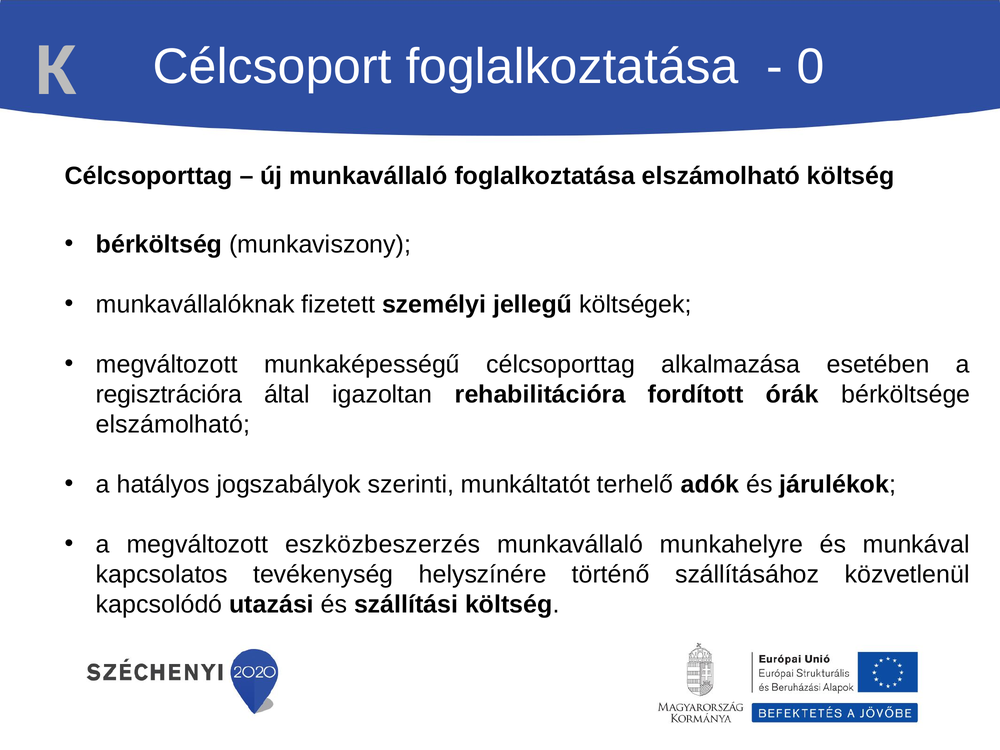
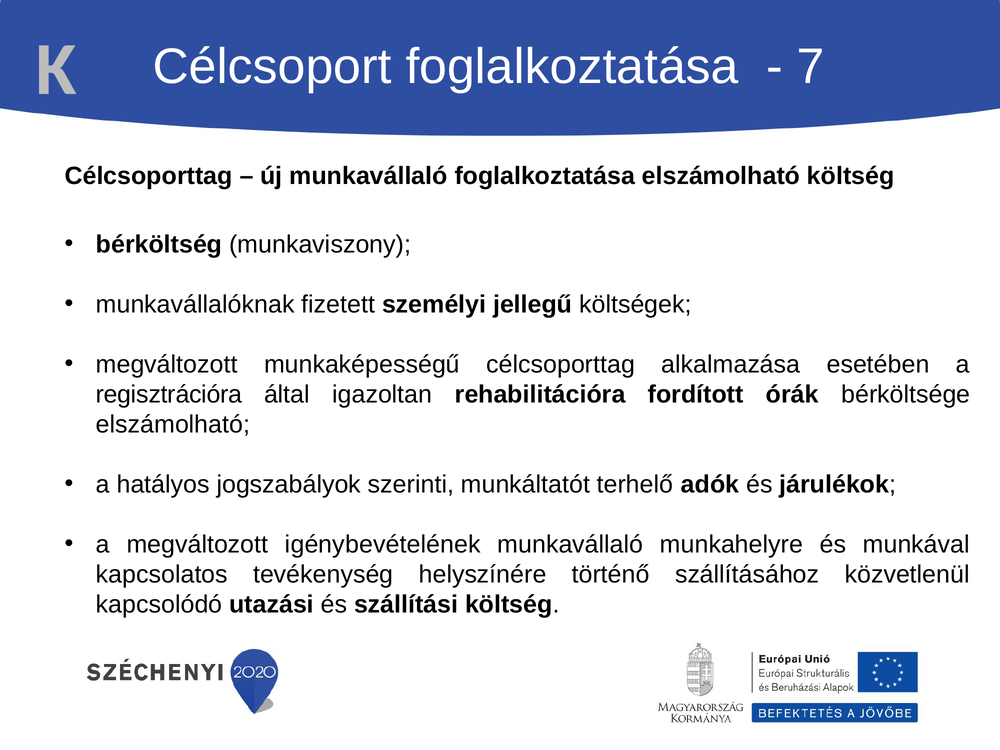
0: 0 -> 7
eszközbeszerzés: eszközbeszerzés -> igénybevételének
